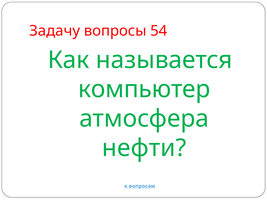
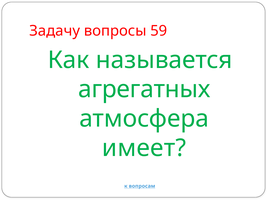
54: 54 -> 59
компьютер: компьютер -> агрегатных
нефти: нефти -> имеет
